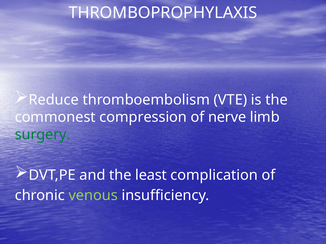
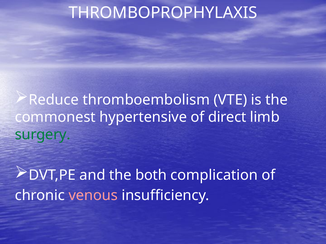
compression: compression -> hypertensive
nerve: nerve -> direct
least: least -> both
venous colour: light green -> pink
